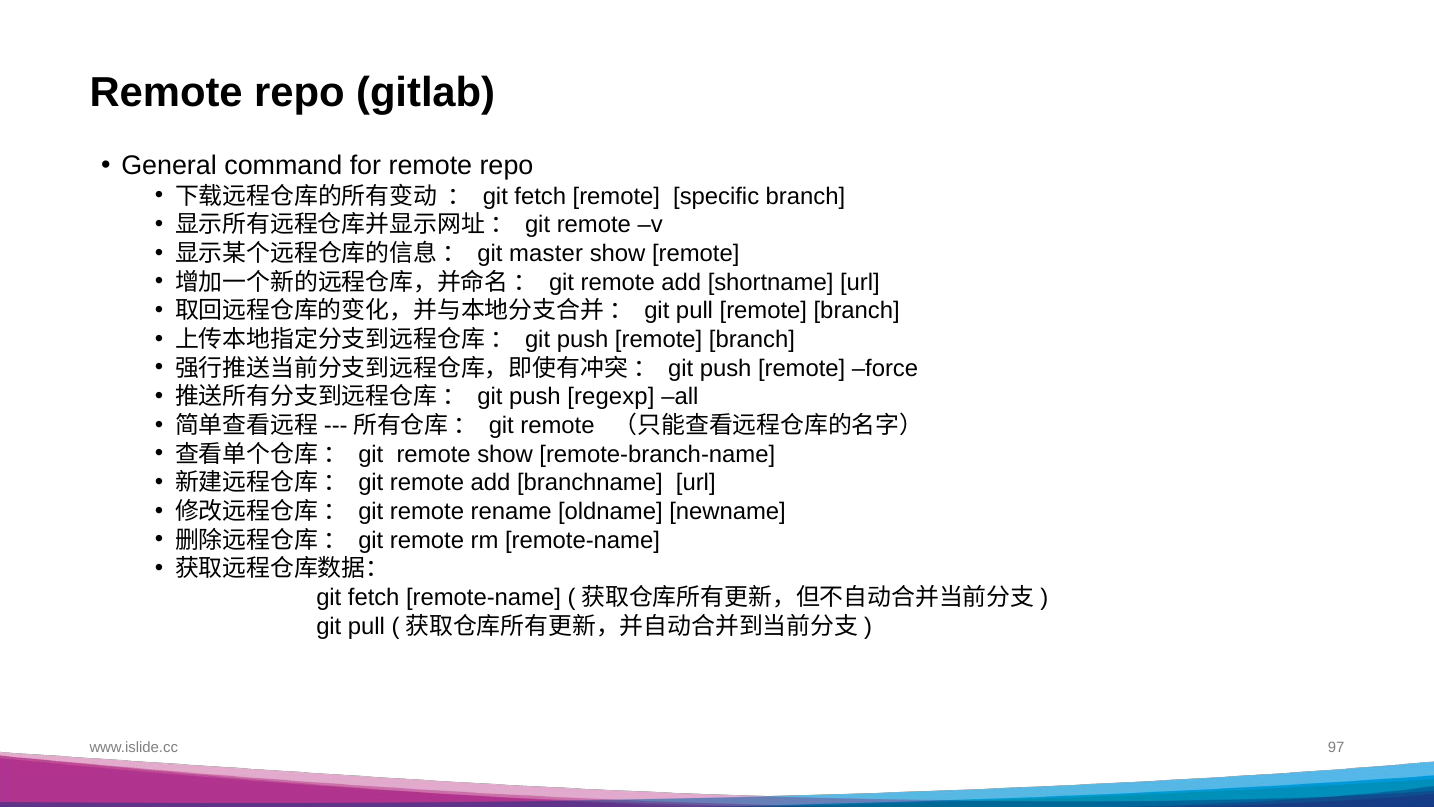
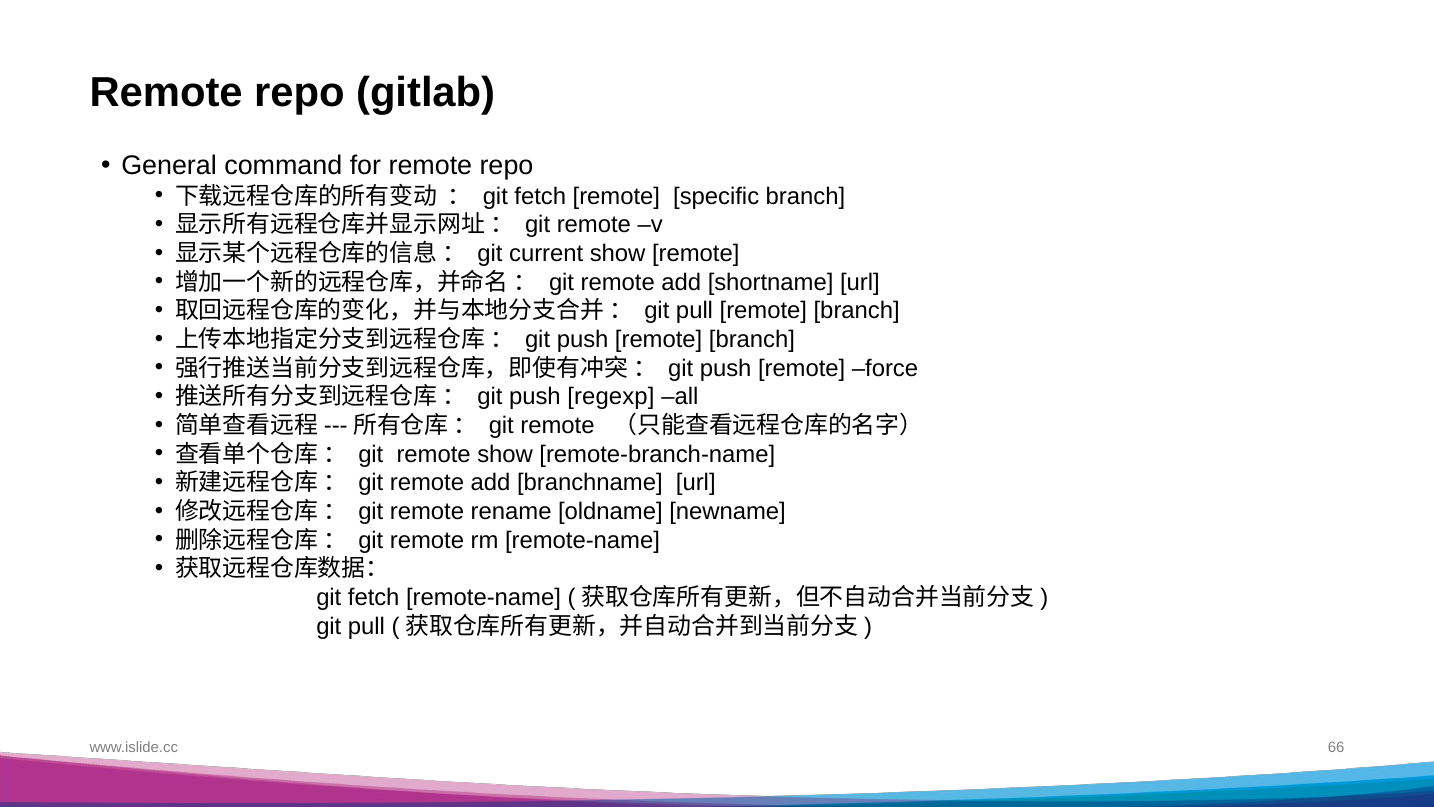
master: master -> current
97: 97 -> 66
